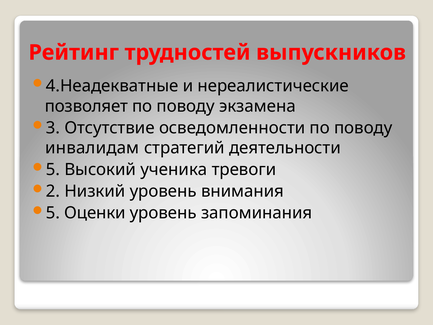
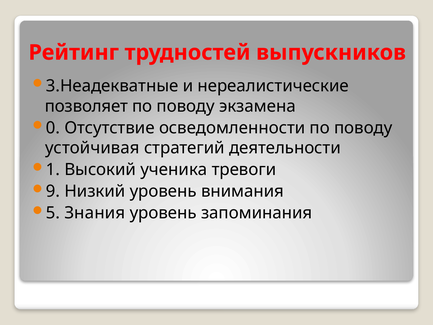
4.Неадекватные: 4.Неадекватные -> 3.Неадекватные
3: 3 -> 0
инвалидам: инвалидам -> устойчивая
5 at (53, 170): 5 -> 1
2: 2 -> 9
Оценки: Оценки -> Знания
